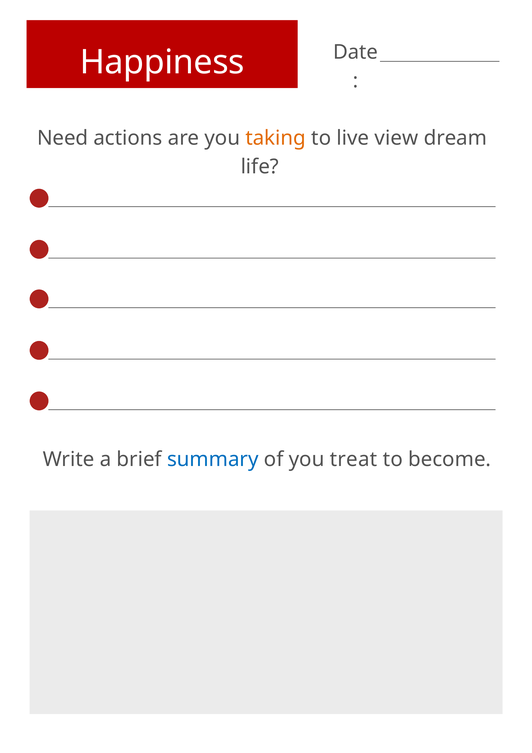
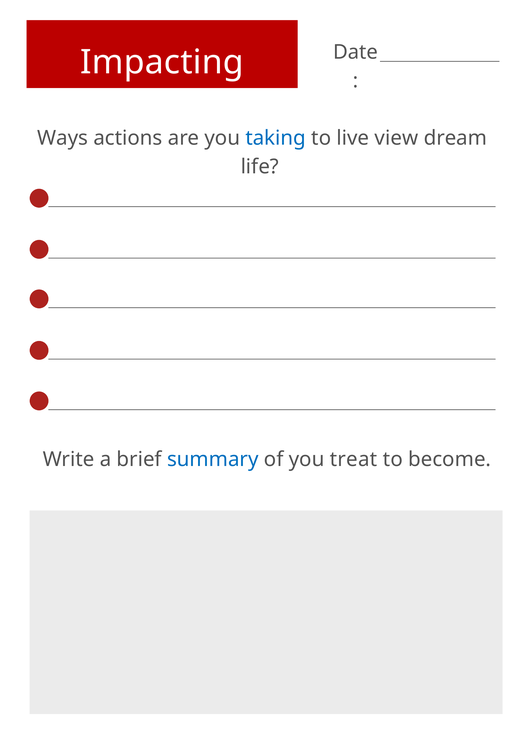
Happiness: Happiness -> Impacting
Need: Need -> Ways
taking colour: orange -> blue
